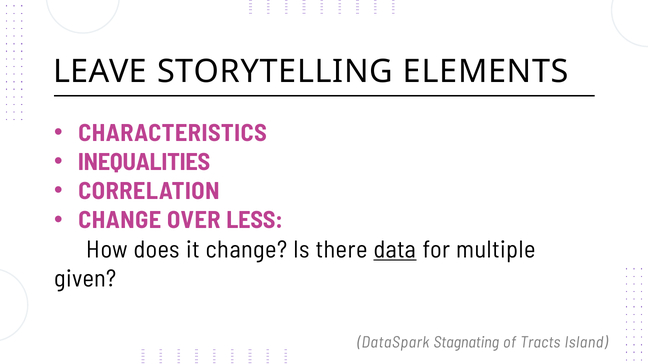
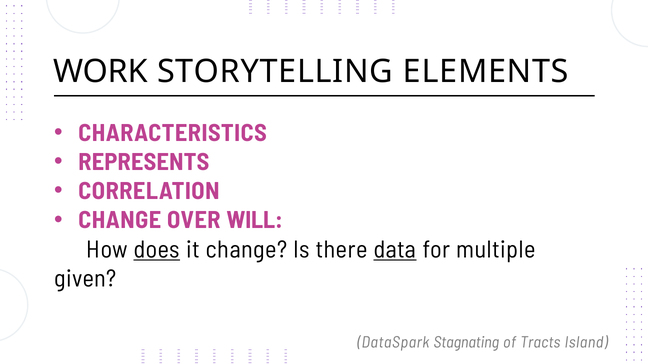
LEAVE: LEAVE -> WORK
INEQUALITIES: INEQUALITIES -> REPRESENTS
LESS: LESS -> WILL
does underline: none -> present
